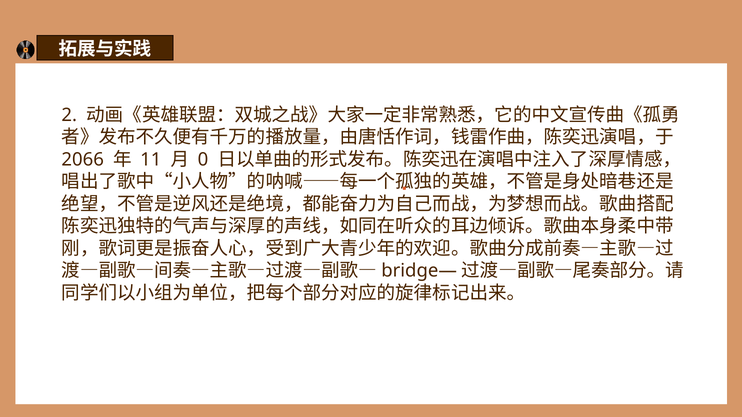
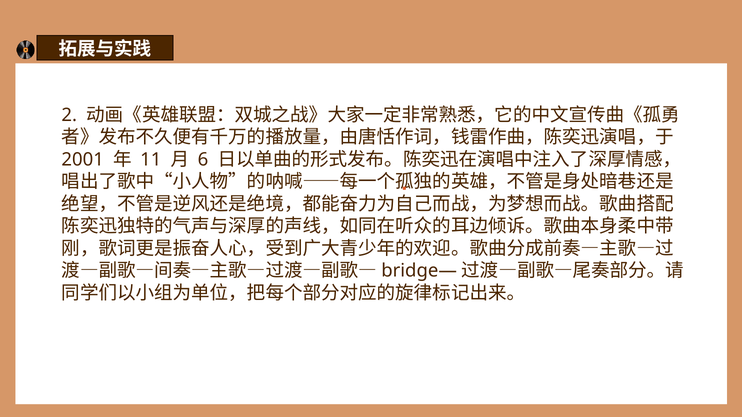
2066: 2066 -> 2001
0: 0 -> 6
